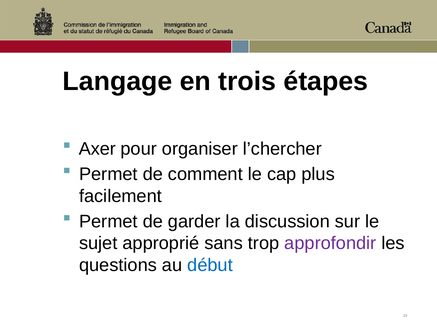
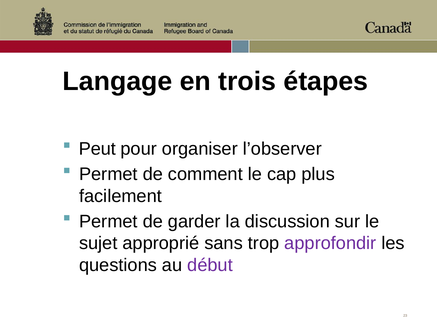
Axer: Axer -> Peut
l’chercher: l’chercher -> l’observer
début colour: blue -> purple
